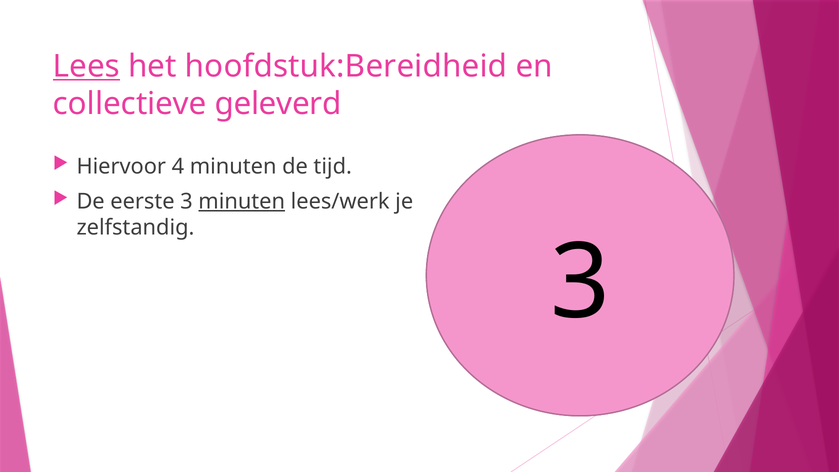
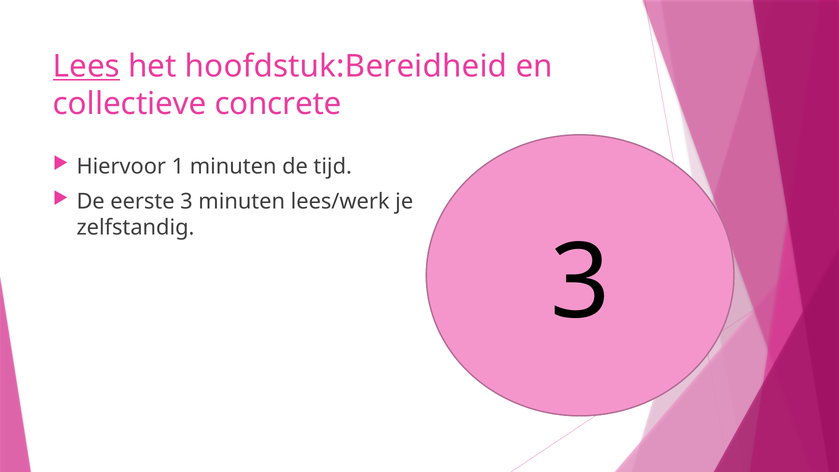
geleverd: geleverd -> concrete
4: 4 -> 1
minuten at (242, 201) underline: present -> none
